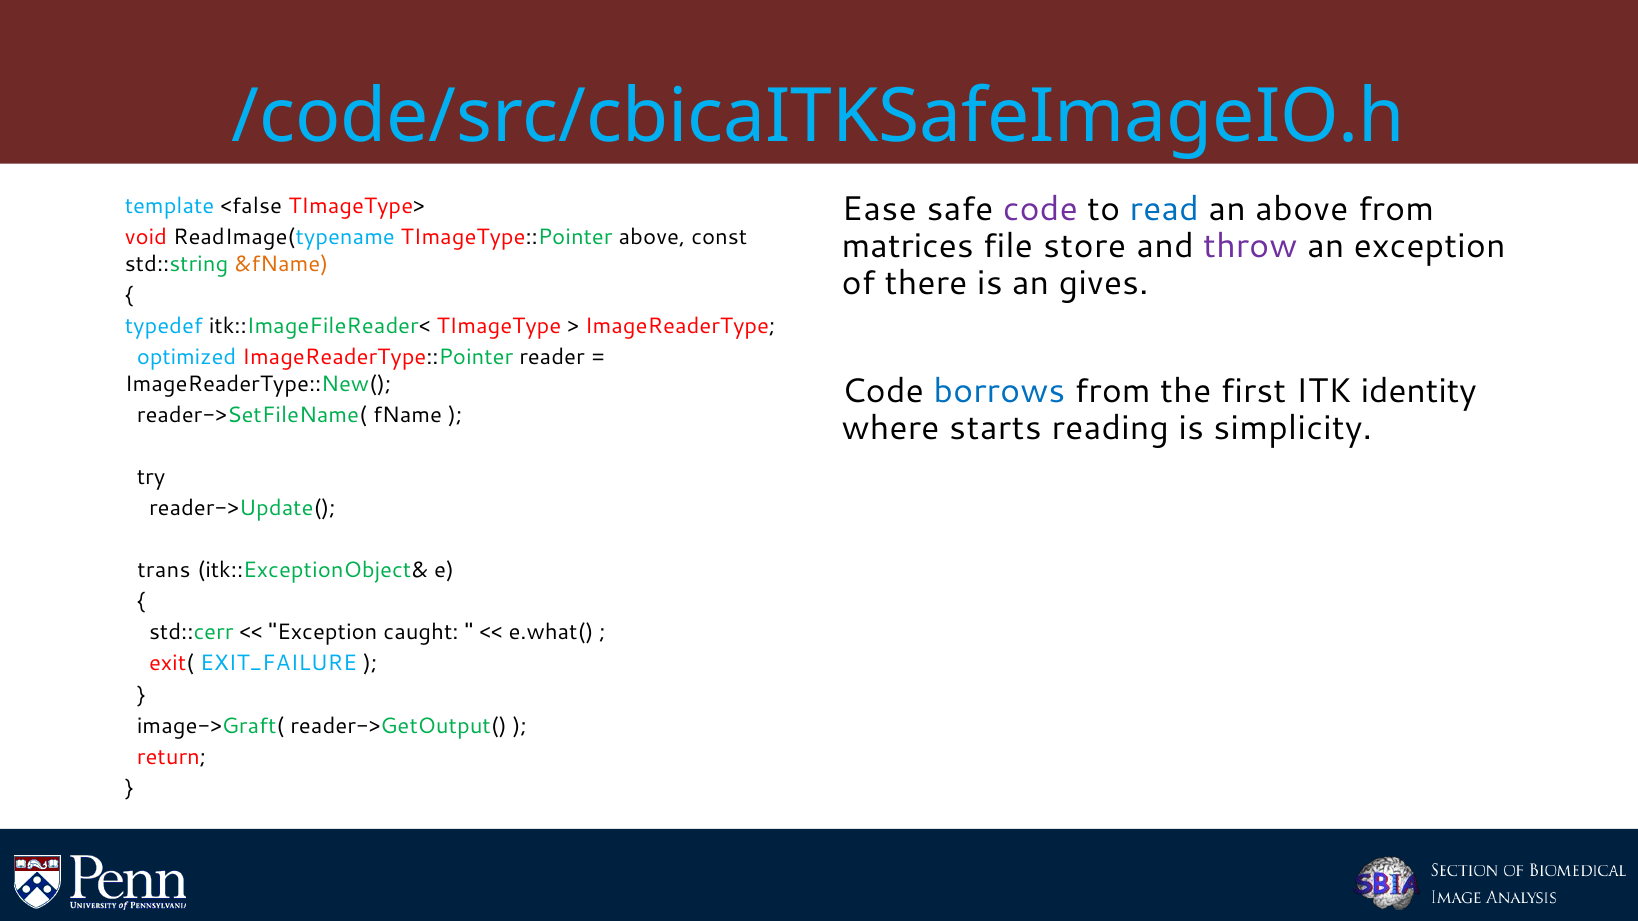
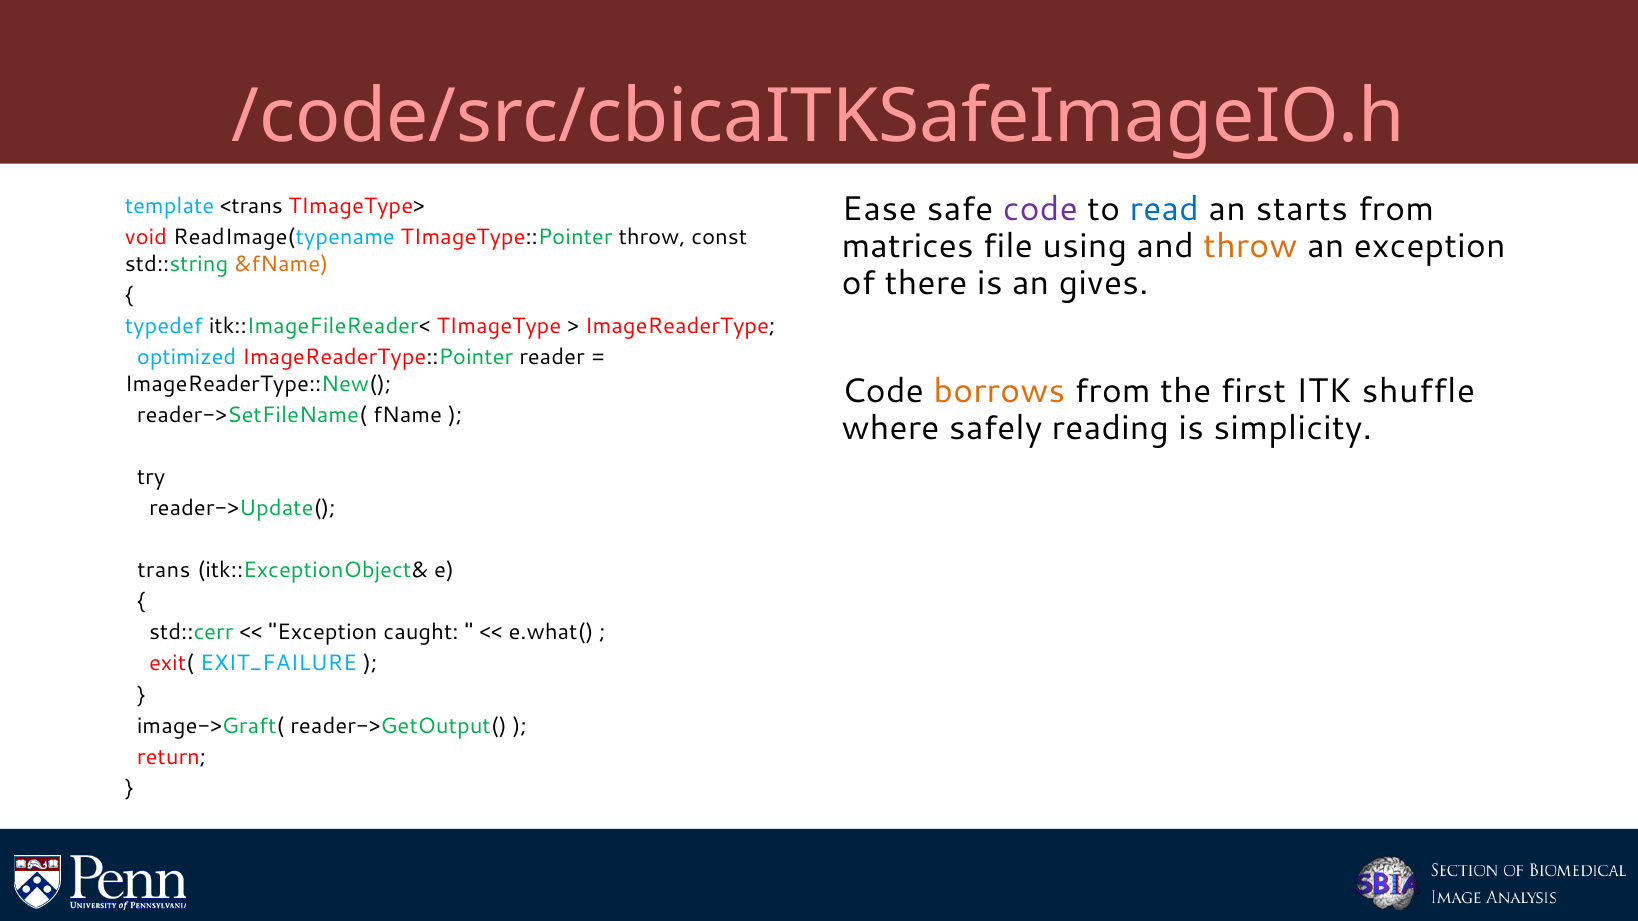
/code/src/cbicaITKSafeImageIO.h colour: light blue -> pink
an above: above -> starts
<false: <false -> <trans
TImageType::Pointer above: above -> throw
store: store -> using
throw at (1250, 247) colour: purple -> orange
borrows colour: blue -> orange
identity: identity -> shuffle
starts: starts -> safely
